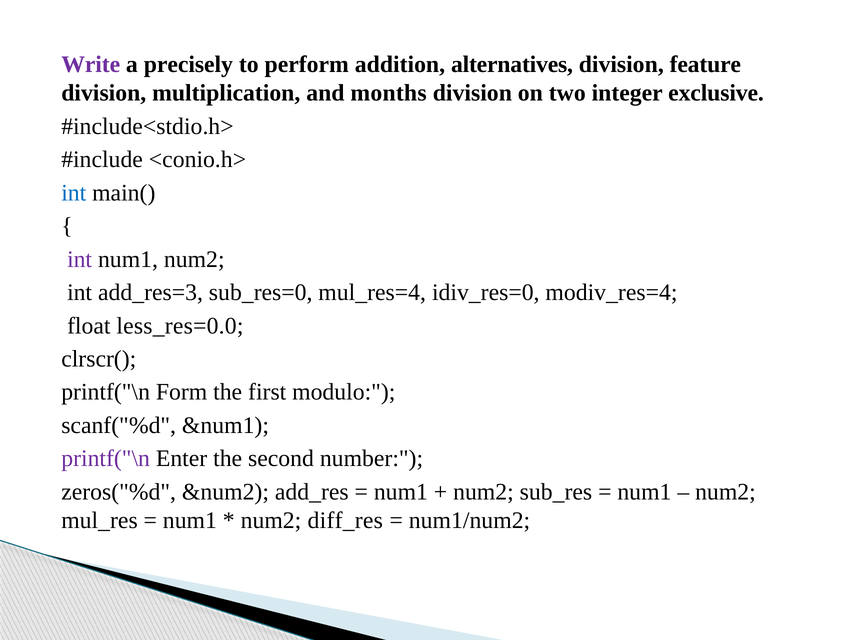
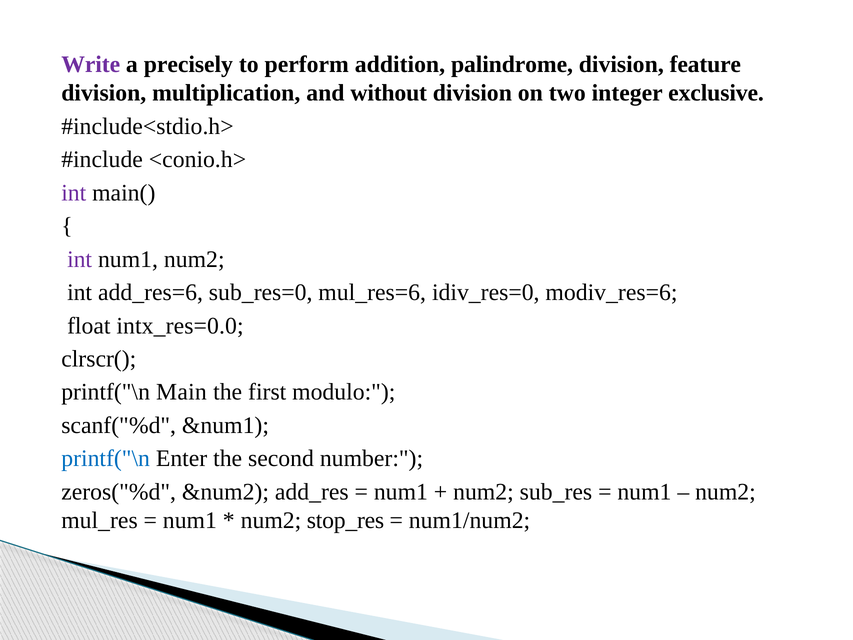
alternatives: alternatives -> palindrome
months: months -> without
int at (74, 193) colour: blue -> purple
add_res=3: add_res=3 -> add_res=6
mul_res=4: mul_res=4 -> mul_res=6
modiv_res=4: modiv_res=4 -> modiv_res=6
less_res=0.0: less_res=0.0 -> intx_res=0.0
Form: Form -> Main
printf("\n at (106, 458) colour: purple -> blue
diff_res: diff_res -> stop_res
